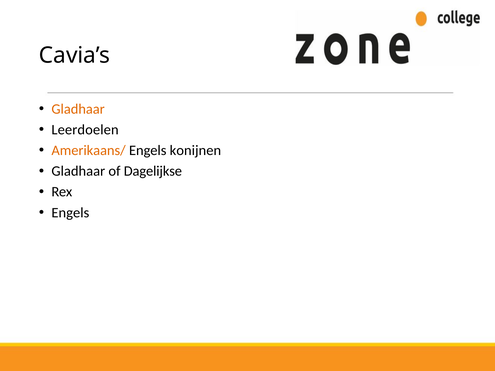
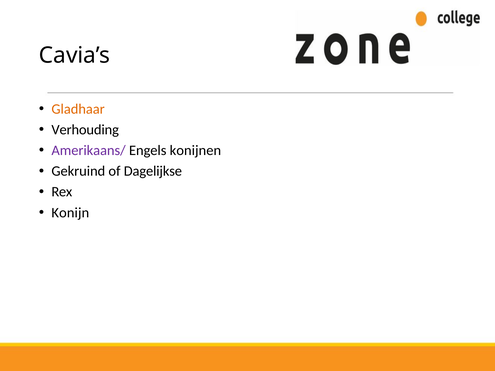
Leerdoelen: Leerdoelen -> Verhouding
Amerikaans/ colour: orange -> purple
Gladhaar at (78, 171): Gladhaar -> Gekruind
Engels at (70, 213): Engels -> Konijn
